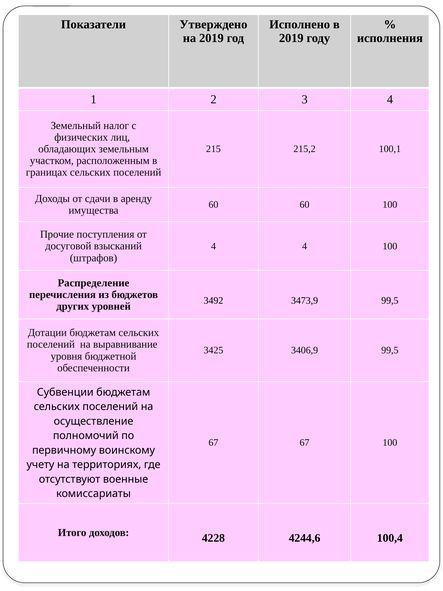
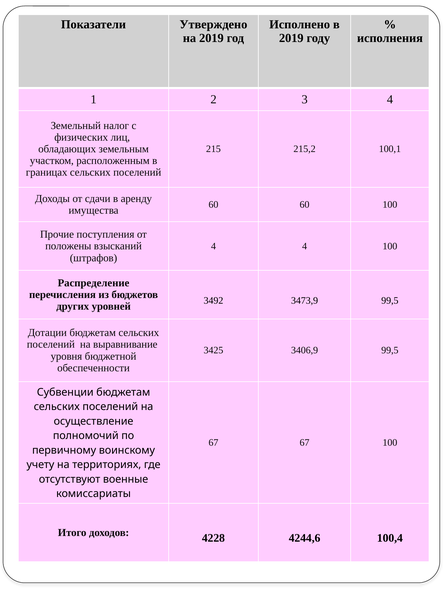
досуговой: досуговой -> положены
